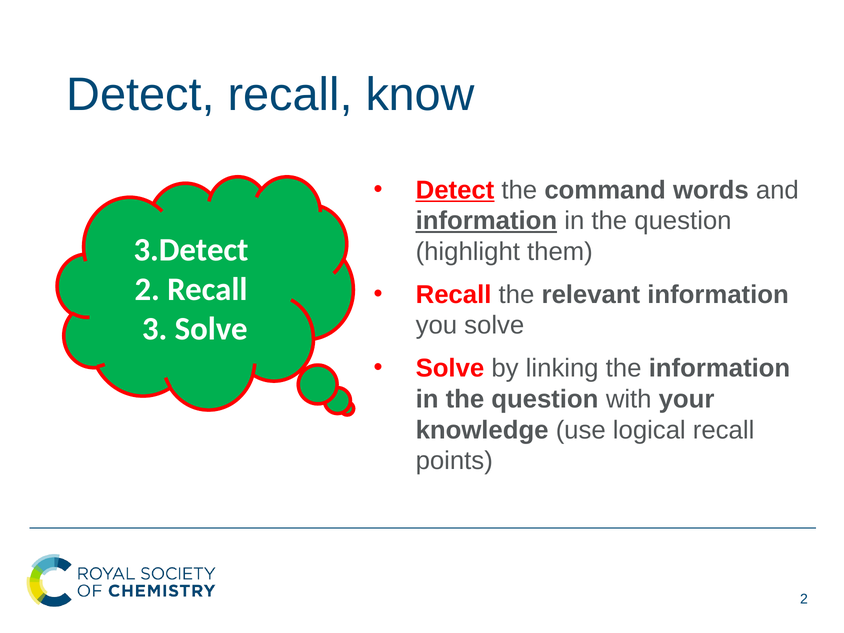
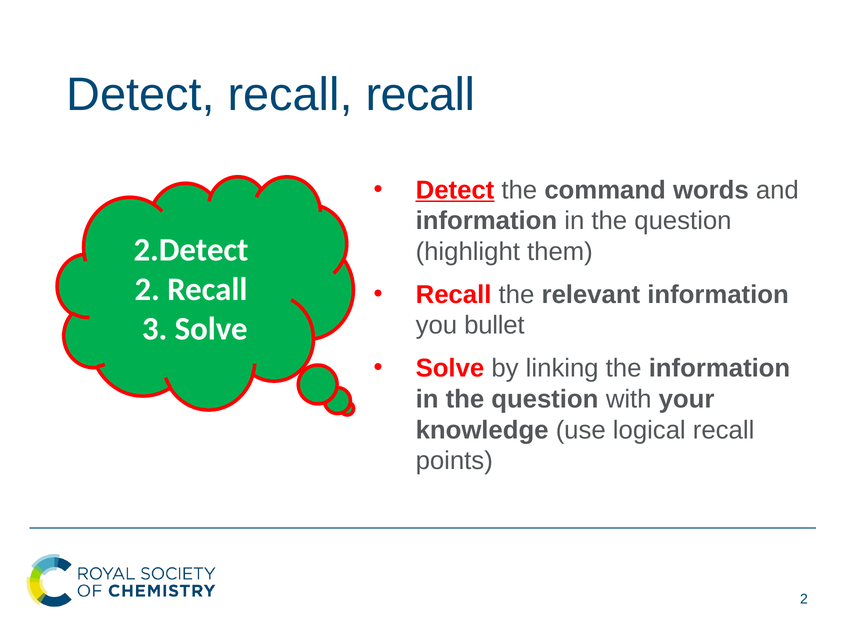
recall know: know -> recall
information at (486, 221) underline: present -> none
3.Detect: 3.Detect -> 2.Detect
you solve: solve -> bullet
